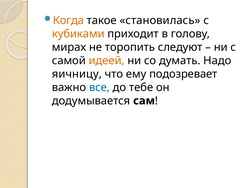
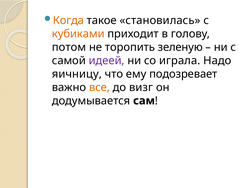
мирах: мирах -> потом
следуют: следуют -> зеленую
идеей colour: orange -> purple
думать: думать -> играла
все colour: blue -> orange
тебе: тебе -> визг
